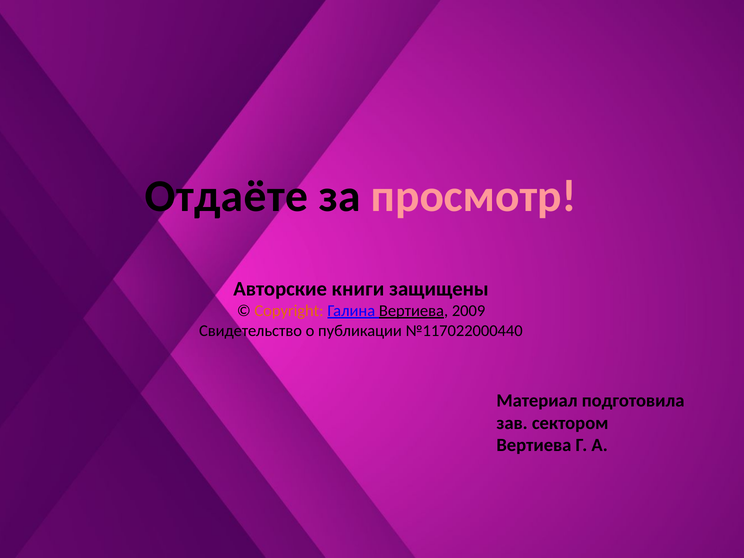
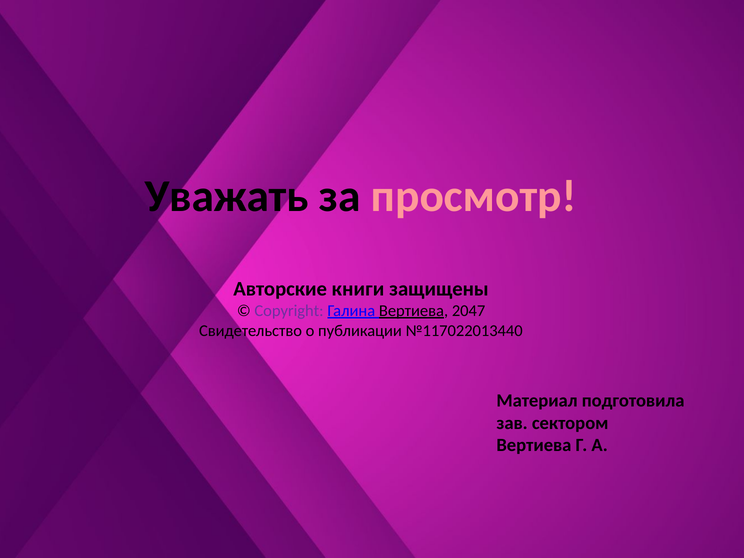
Отдаёте: Отдаёте -> Уважать
Copyright colour: orange -> purple
2009: 2009 -> 2047
№117022000440: №117022000440 -> №117022013440
